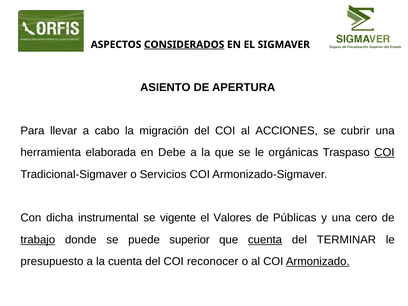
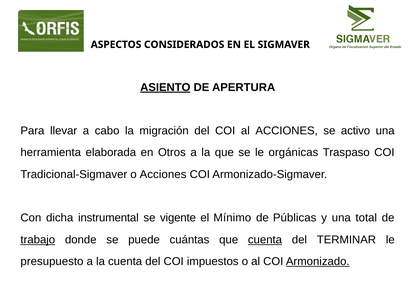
CONSIDERADOS underline: present -> none
ASIENTO underline: none -> present
cubrir: cubrir -> activo
Debe: Debe -> Otros
COI at (384, 153) underline: present -> none
o Servicios: Servicios -> Acciones
Valores: Valores -> Mínimo
cero: cero -> total
puede superior: superior -> cuántas
reconocer: reconocer -> impuestos
